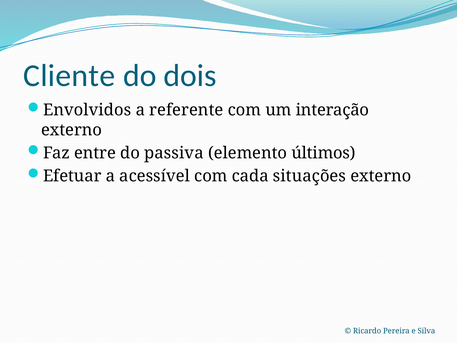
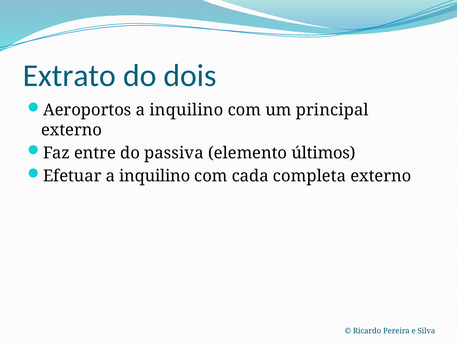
Cliente: Cliente -> Extrato
Envolvidos: Envolvidos -> Aeroportos
referente at (186, 110): referente -> inquilino
interação: interação -> principal
acessível at (155, 176): acessível -> inquilino
situações: situações -> completa
